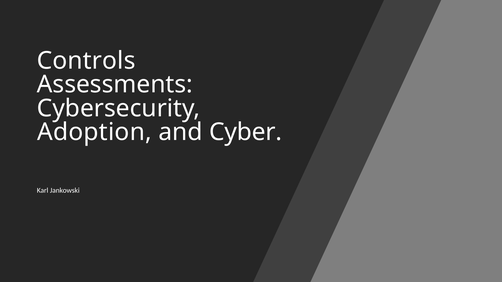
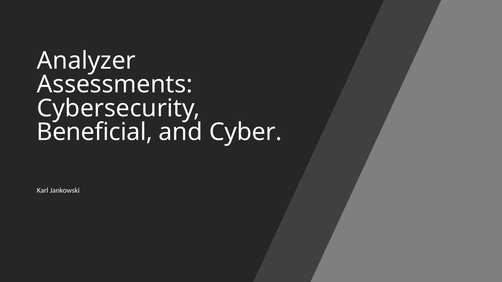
Controls: Controls -> Analyzer
Adoption: Adoption -> Beneficial
